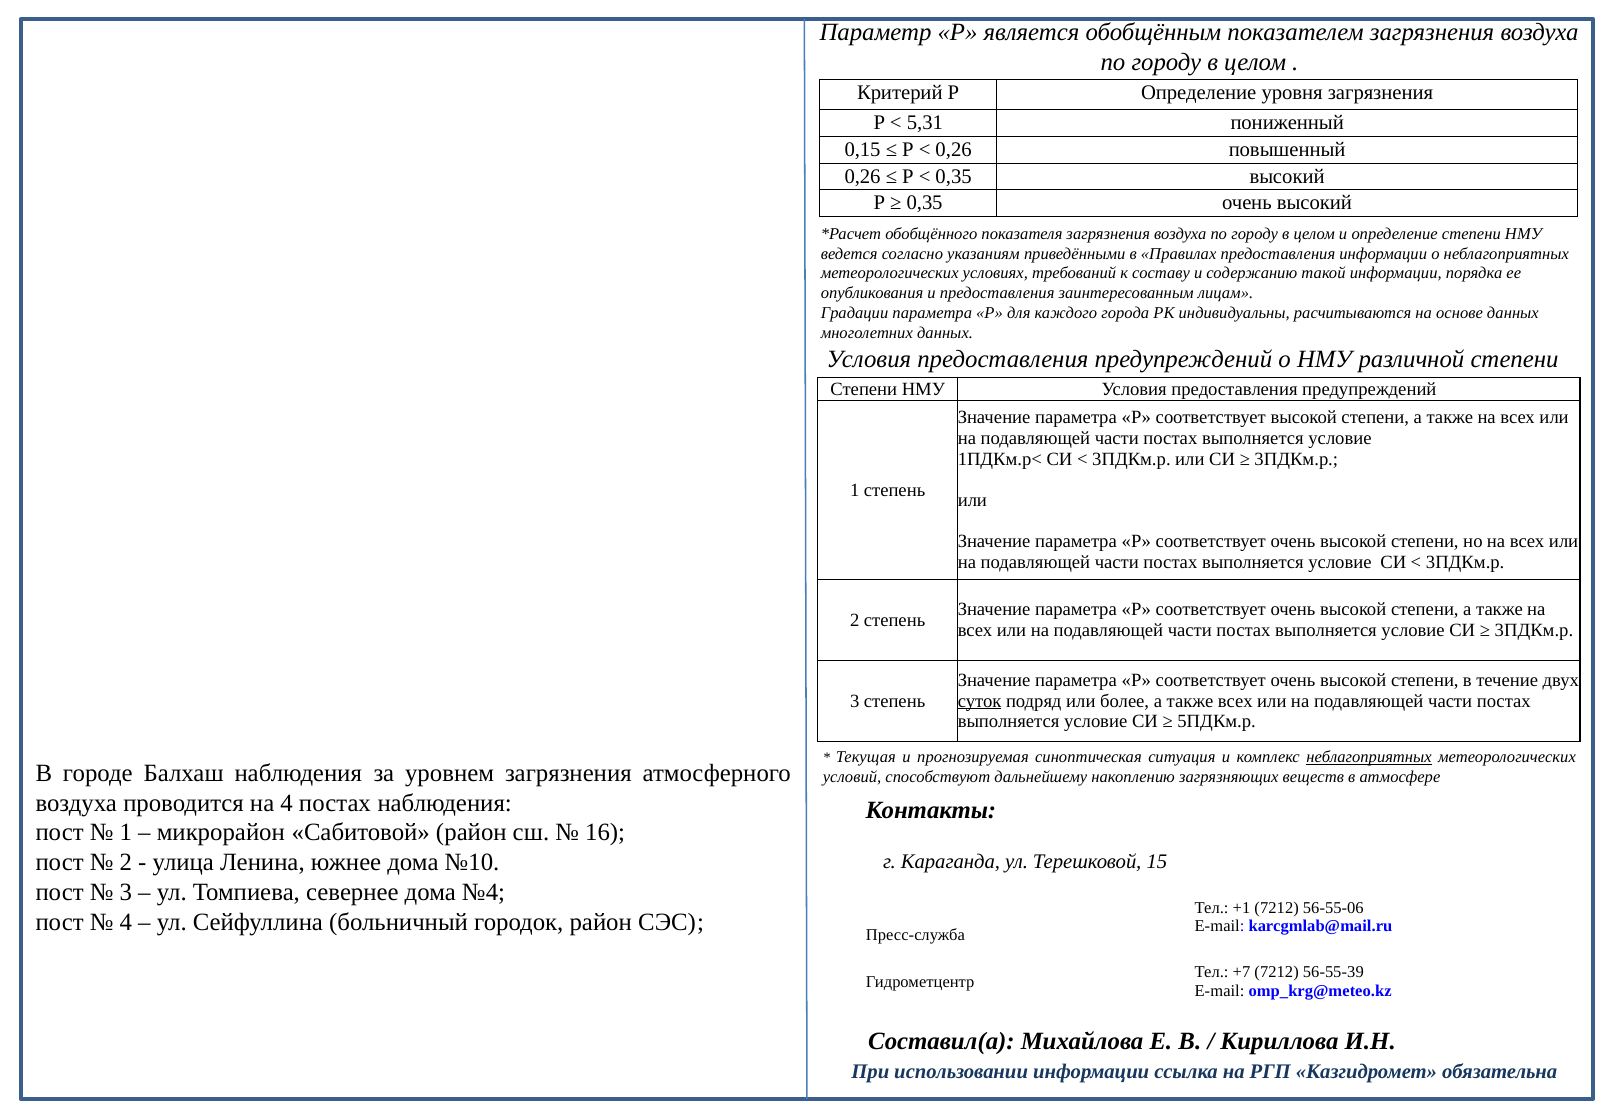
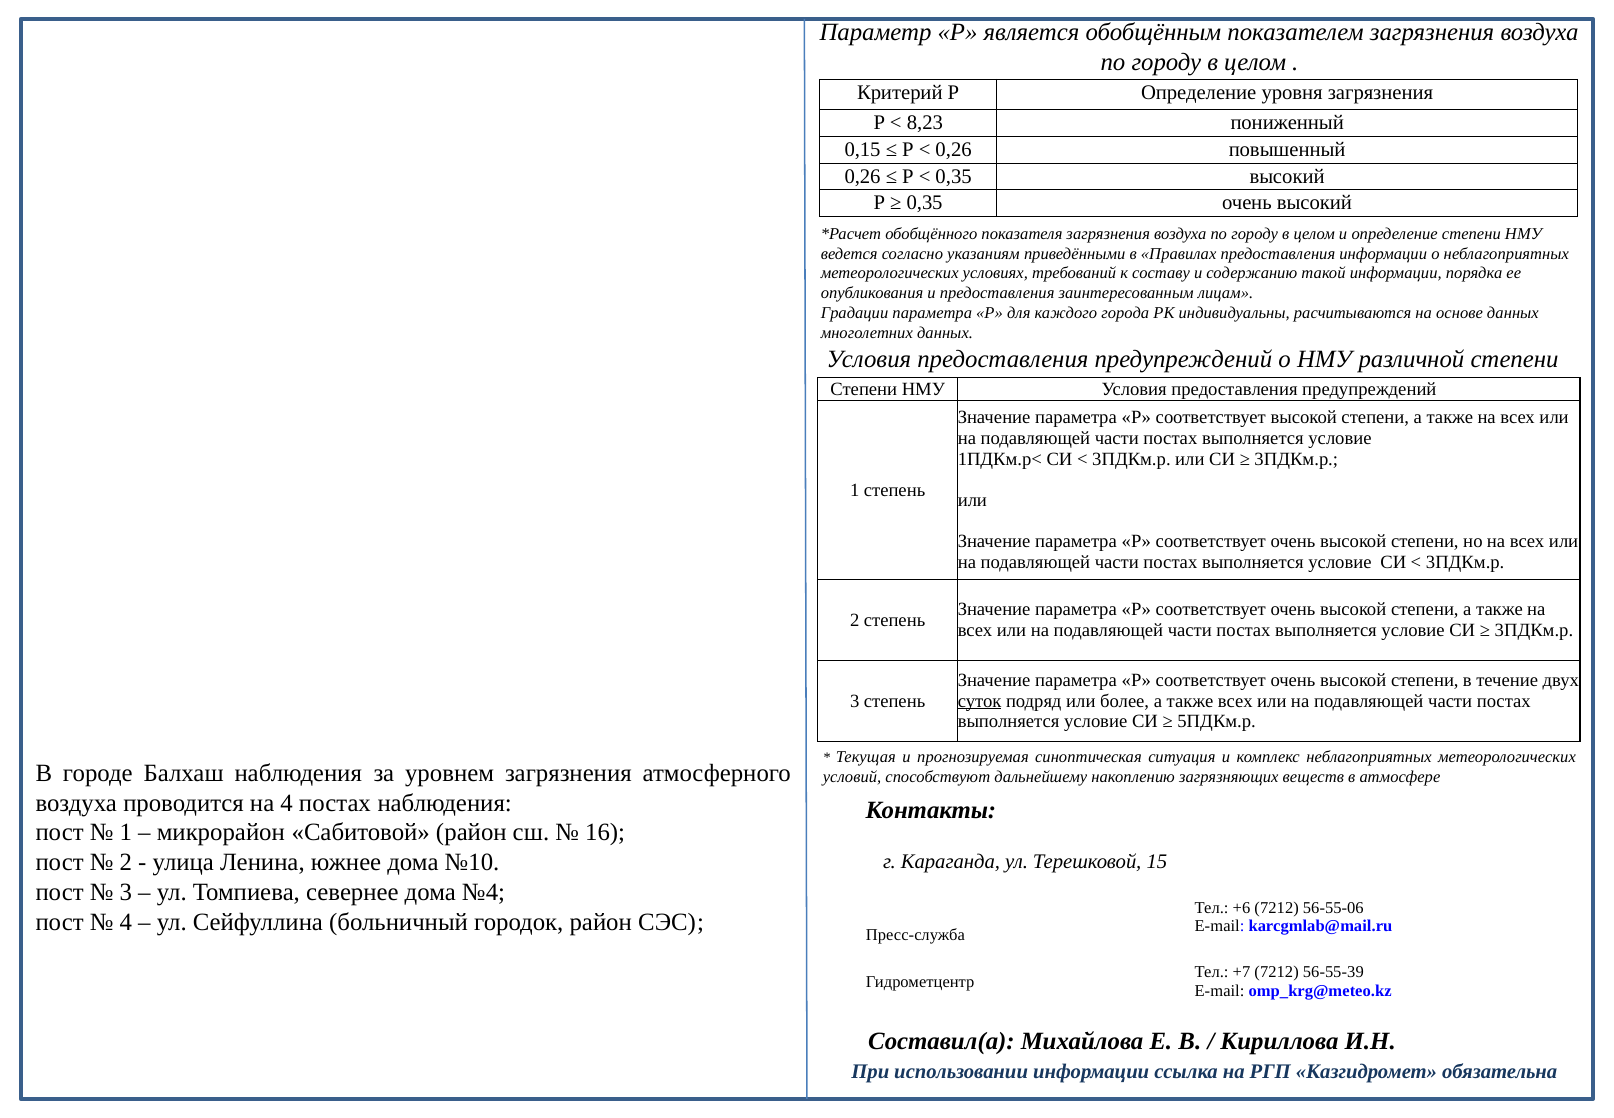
5,31: 5,31 -> 8,23
неблагоприятных at (1369, 757) underline: present -> none
+1: +1 -> +6
